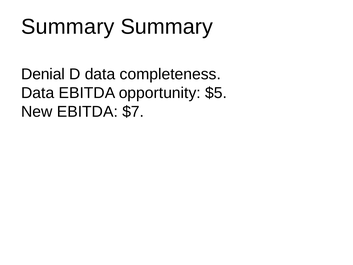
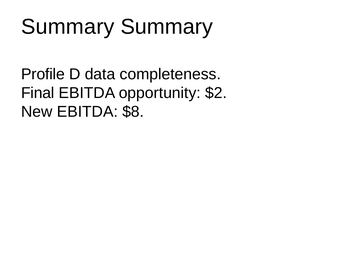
Denial: Denial -> Profile
Data at (38, 93): Data -> Final
$5: $5 -> $2
$7: $7 -> $8
